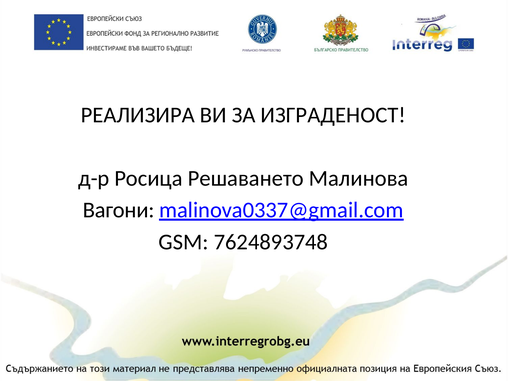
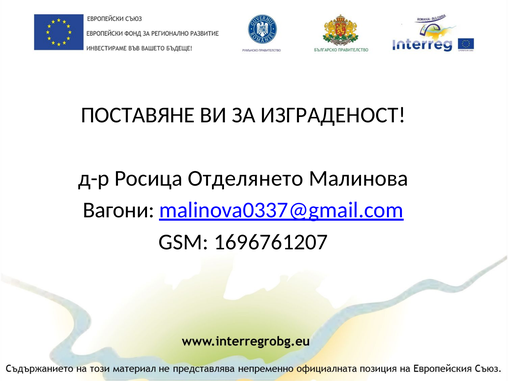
РЕАЛИЗИРА: РЕАЛИЗИРА -> ПОСТАВЯНЕ
Решаването: Решаването -> Отделянето
7624893748: 7624893748 -> 1696761207
